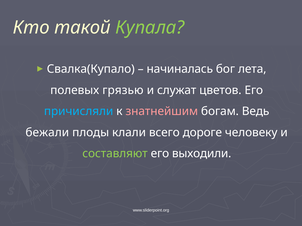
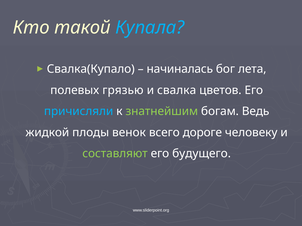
Купала colour: light green -> light blue
служат: служат -> свалка
знатнейшим colour: pink -> light green
бежали: бежали -> жидкой
клали: клали -> венок
выходили: выходили -> будущего
